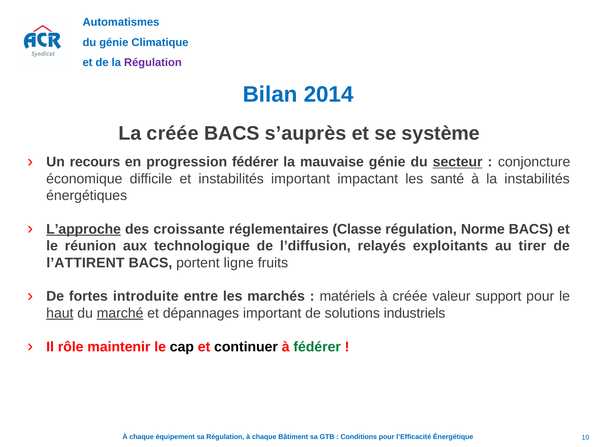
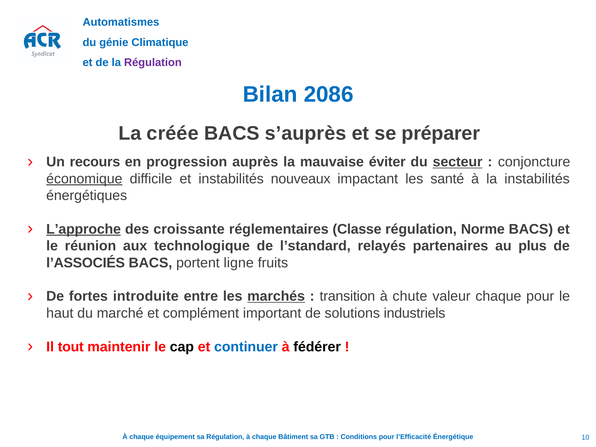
2014: 2014 -> 2086
système: système -> préparer
progression fédérer: fédérer -> auprès
mauvaise génie: génie -> éviter
économique underline: none -> present
instabilités important: important -> nouveaux
l’diffusion: l’diffusion -> l’standard
exploitants: exploitants -> partenaires
tirer: tirer -> plus
l’ATTIRENT: l’ATTIRENT -> l’ASSOCIÉS
marchés underline: none -> present
matériels: matériels -> transition
à créée: créée -> chute
valeur support: support -> chaque
haut underline: present -> none
marché underline: present -> none
dépannages: dépannages -> complément
rôle: rôle -> tout
continuer colour: black -> blue
fédérer at (317, 347) colour: green -> black
